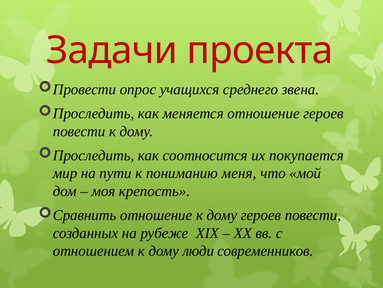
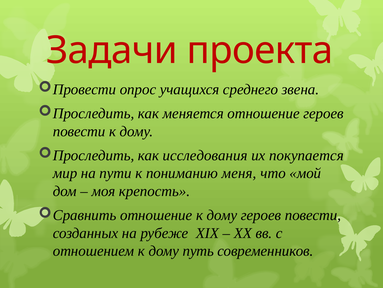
соотносится: соотносится -> исследования
люди: люди -> путь
